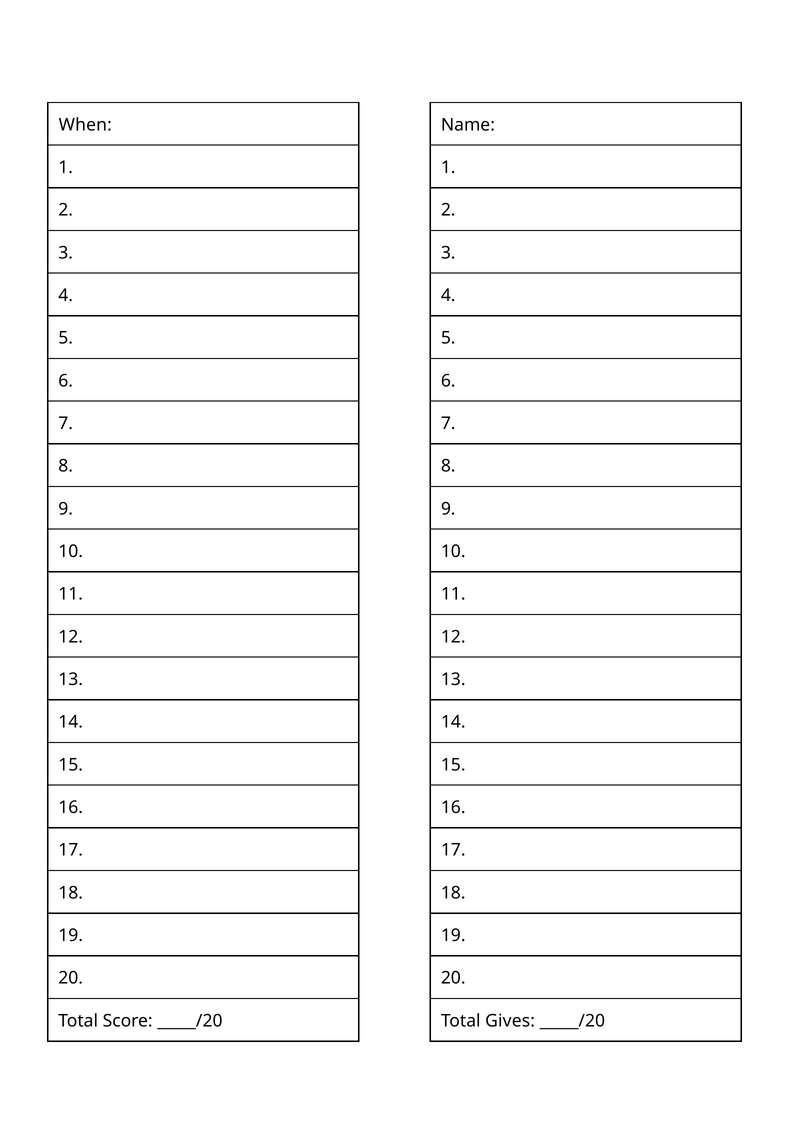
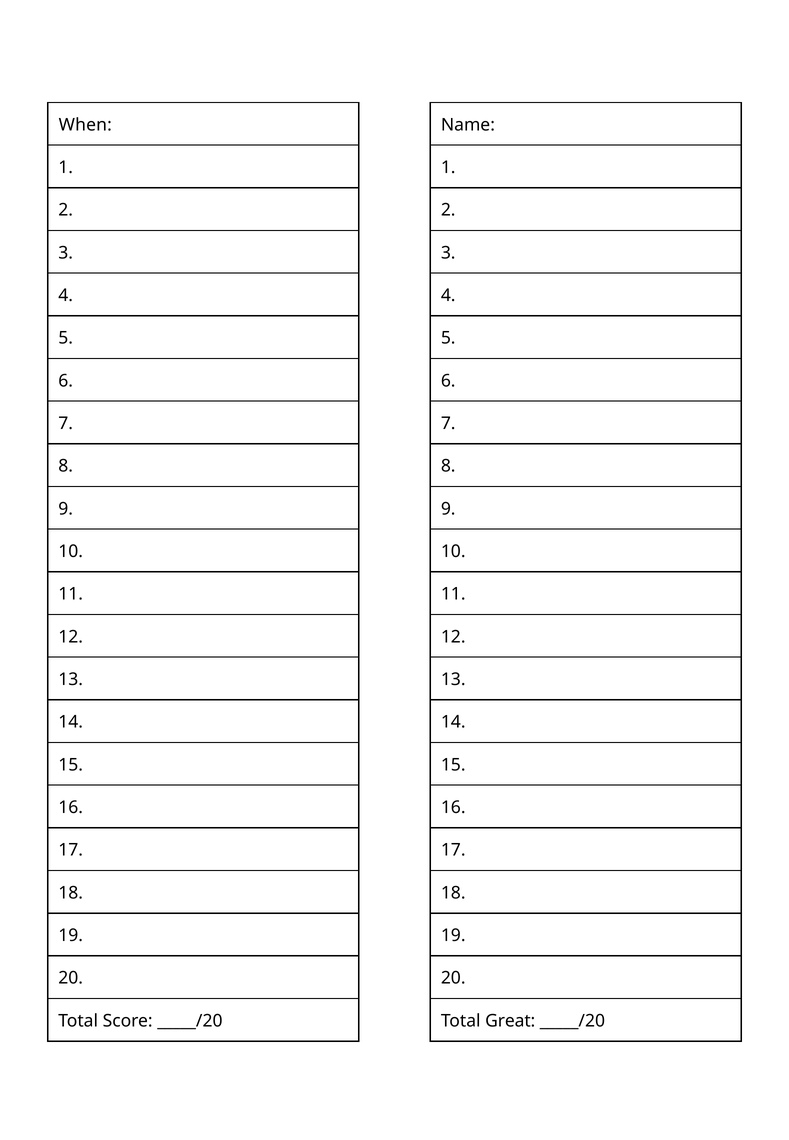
Gives: Gives -> Great
